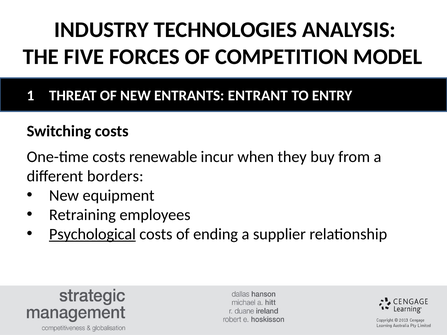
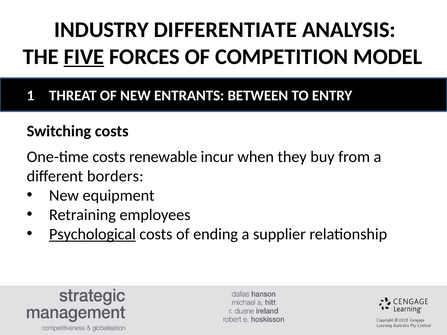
TECHNOLOGIES: TECHNOLOGIES -> DIFFERENTIATE
FIVE underline: none -> present
ENTRANT: ENTRANT -> BETWEEN
